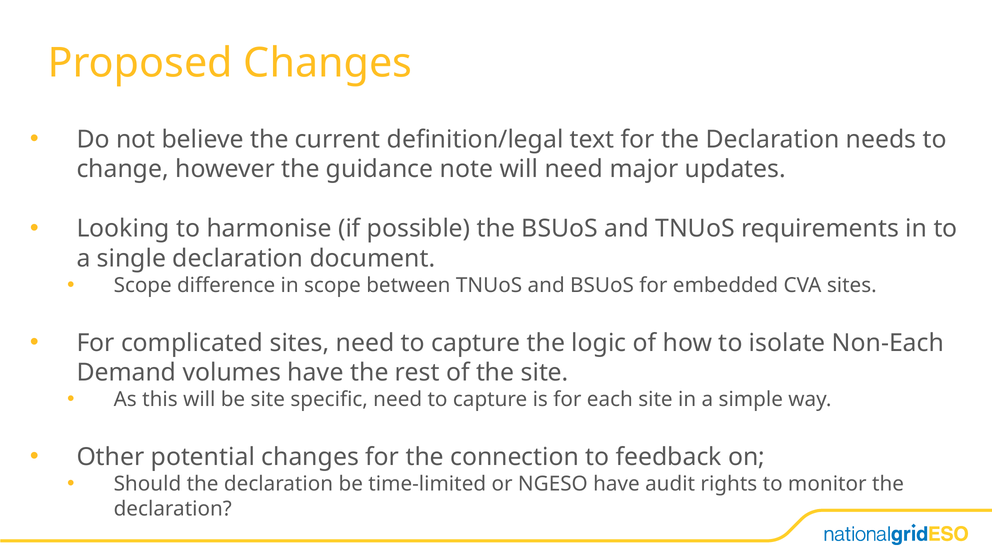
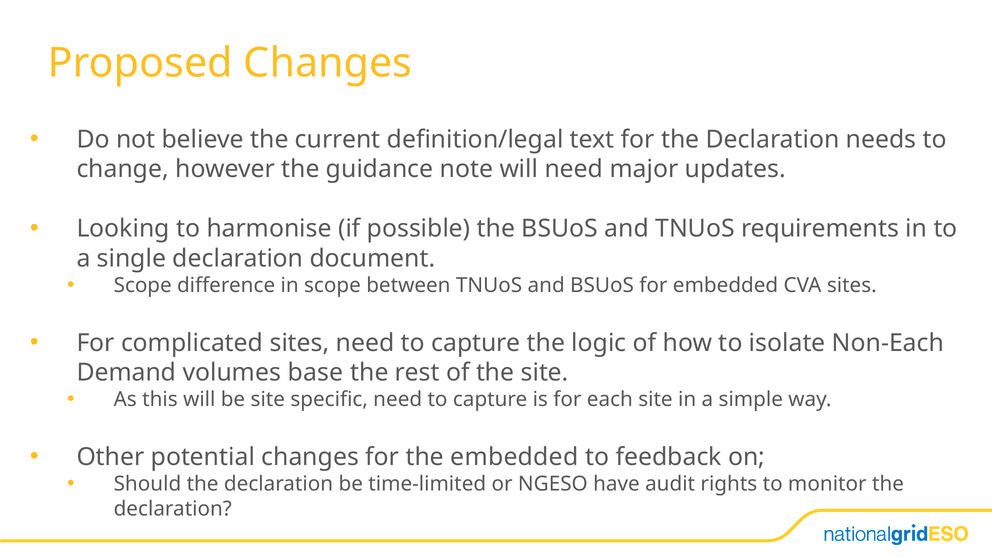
volumes have: have -> base
the connection: connection -> embedded
